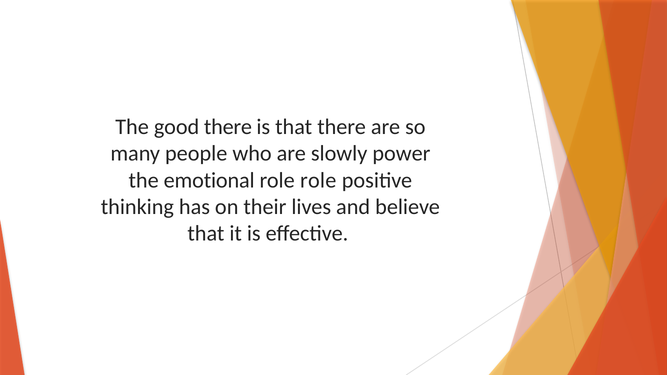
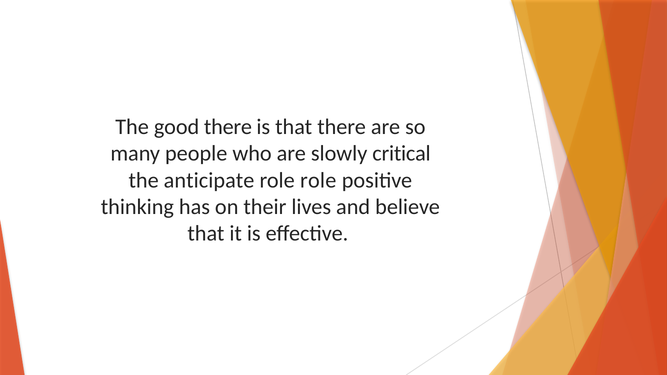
power: power -> critical
emotional: emotional -> anticipate
